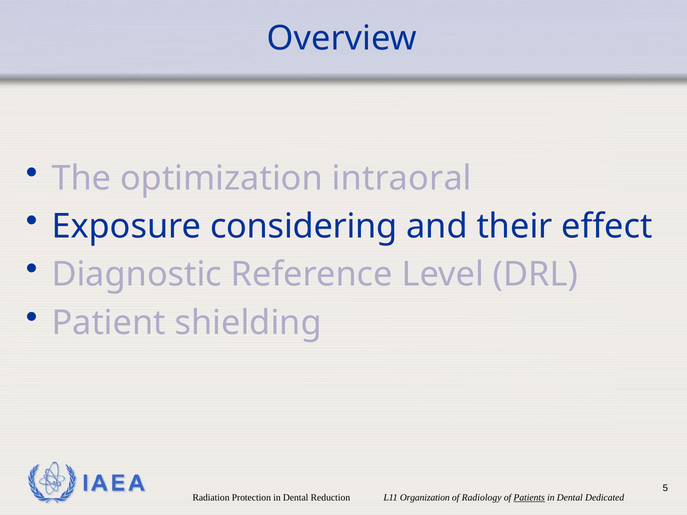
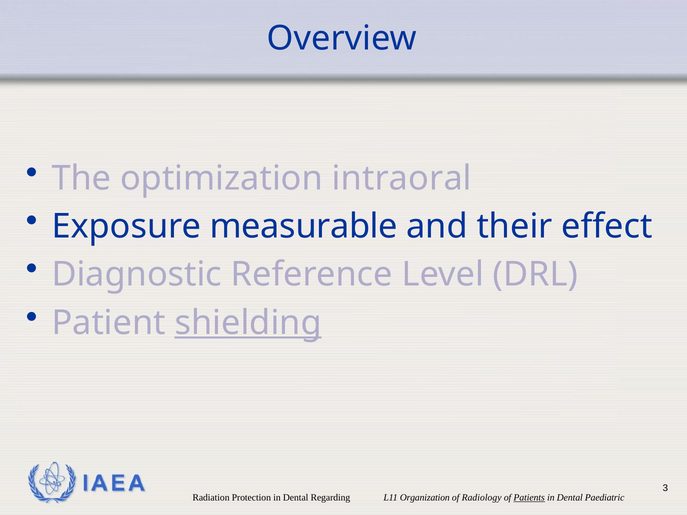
considering: considering -> measurable
shielding underline: none -> present
5: 5 -> 3
Reduction: Reduction -> Regarding
Dedicated: Dedicated -> Paediatric
